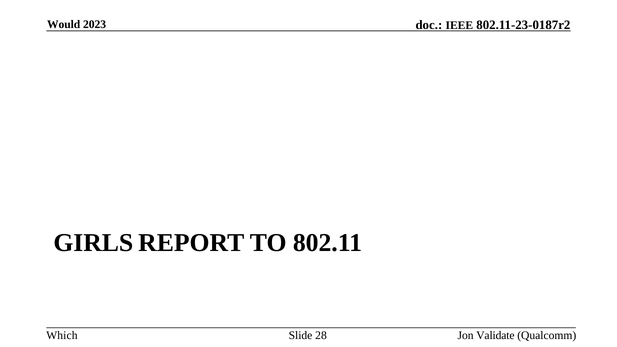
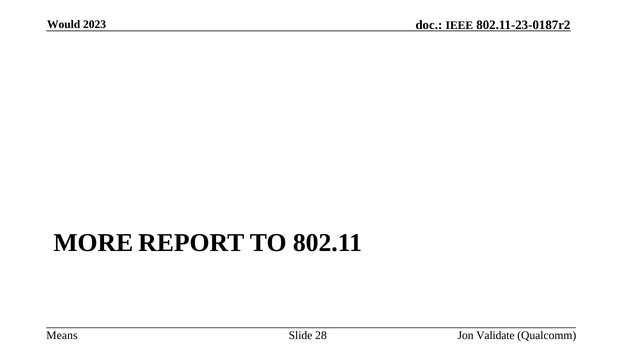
GIRLS: GIRLS -> MORE
Which: Which -> Means
